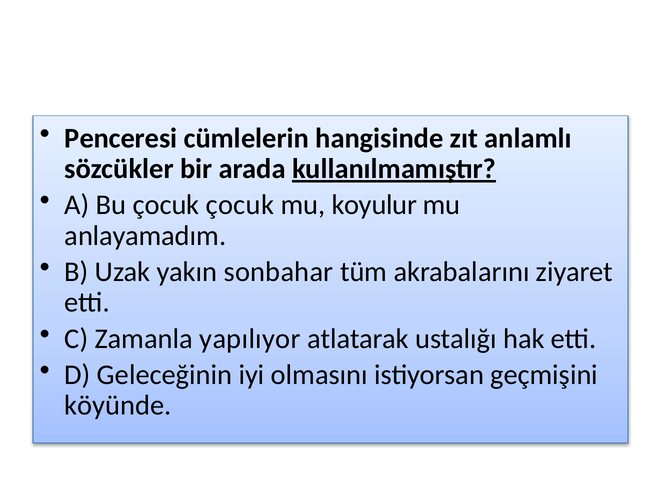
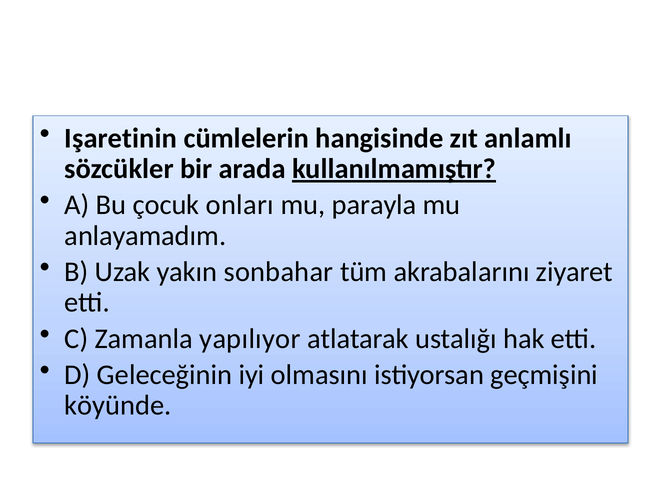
Penceresi: Penceresi -> Işaretinin
çocuk çocuk: çocuk -> onları
koyulur: koyulur -> parayla
